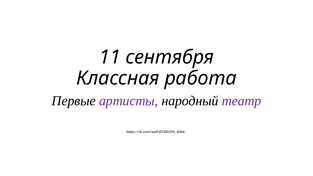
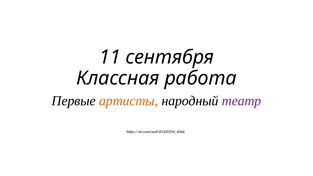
артисты colour: purple -> orange
